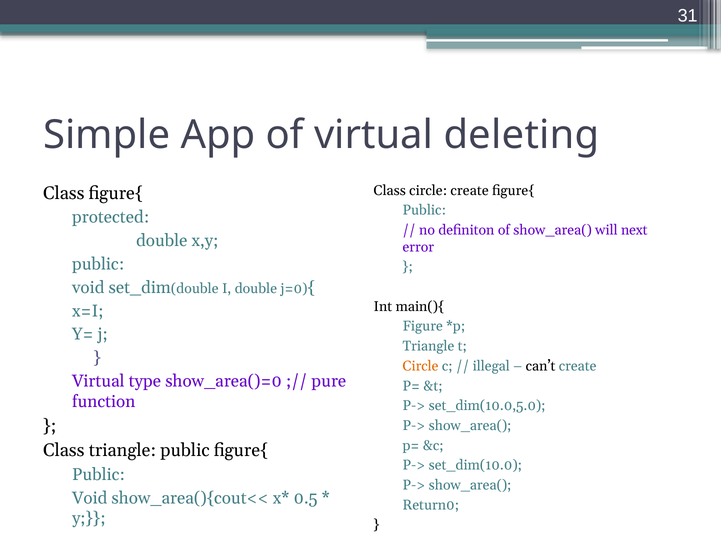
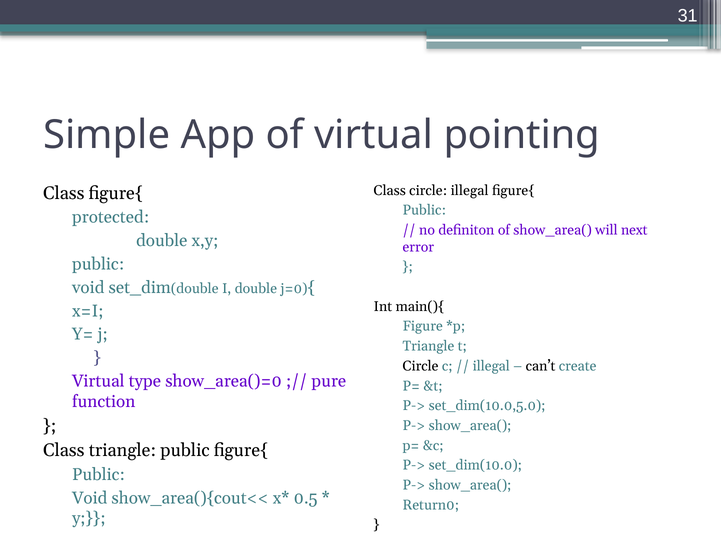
deleting: deleting -> pointing
circle create: create -> illegal
Circle at (421, 366) colour: orange -> black
